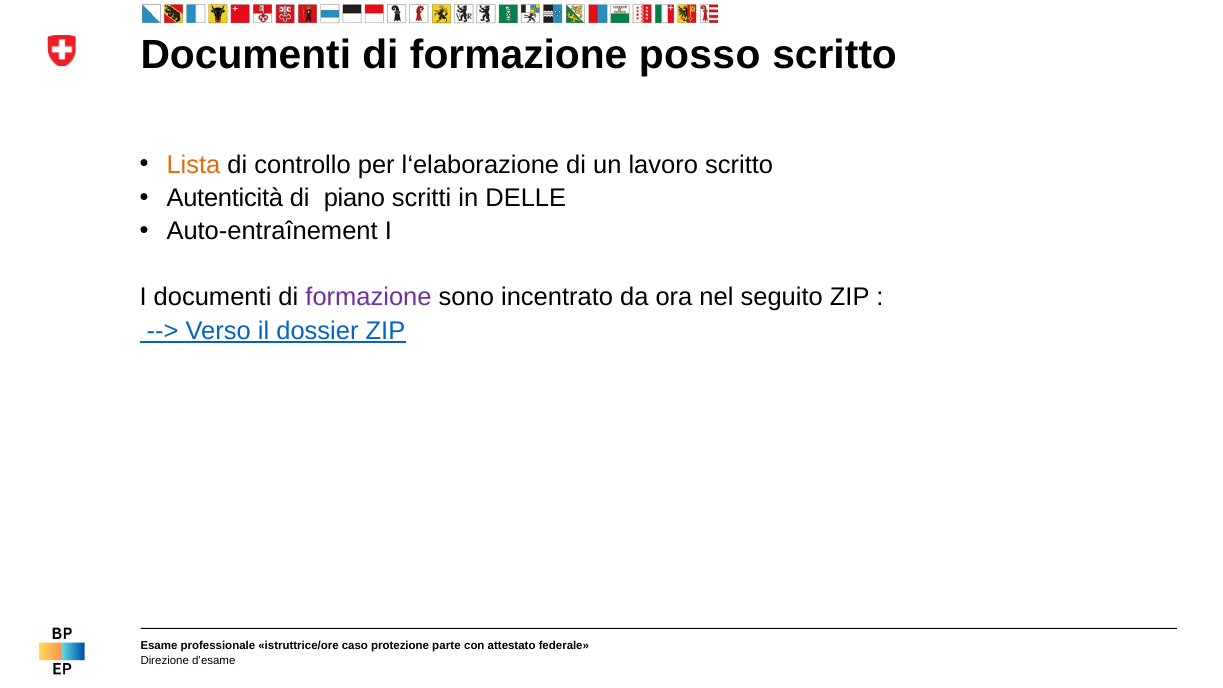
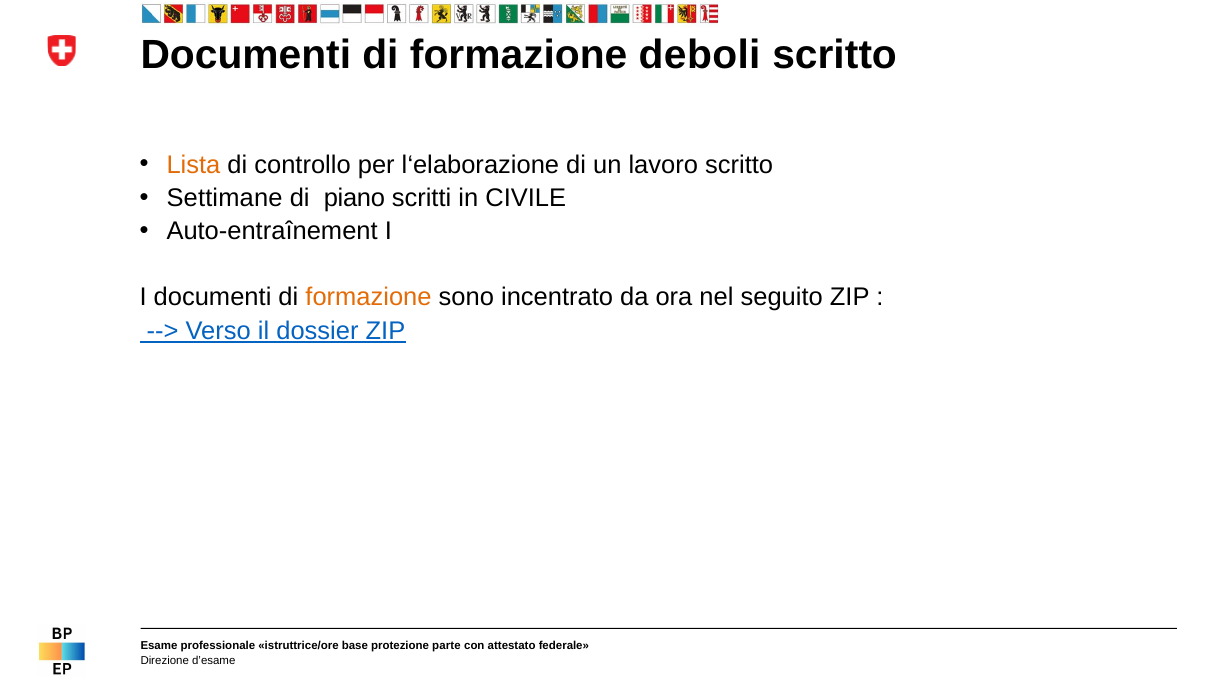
posso: posso -> deboli
Autenticità: Autenticità -> Settimane
DELLE: DELLE -> CIVILE
formazione at (369, 297) colour: purple -> orange
caso: caso -> base
